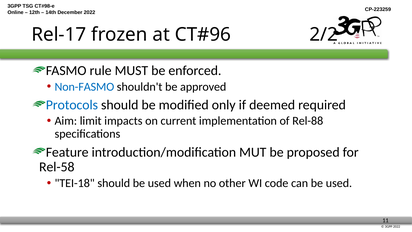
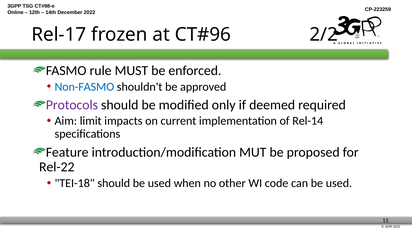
Protocols colour: blue -> purple
Rel-88: Rel-88 -> Rel-14
Rel-58: Rel-58 -> Rel-22
